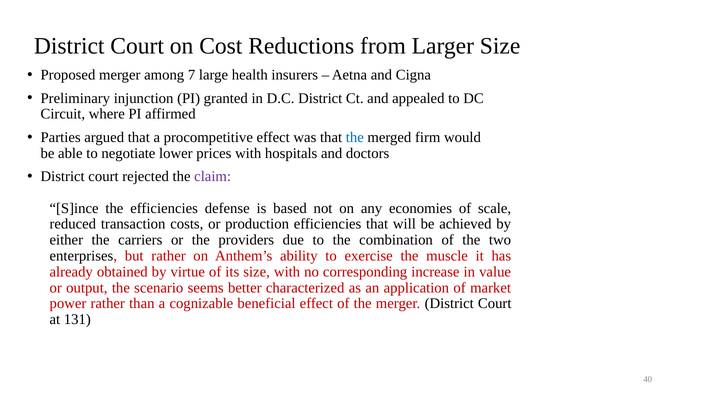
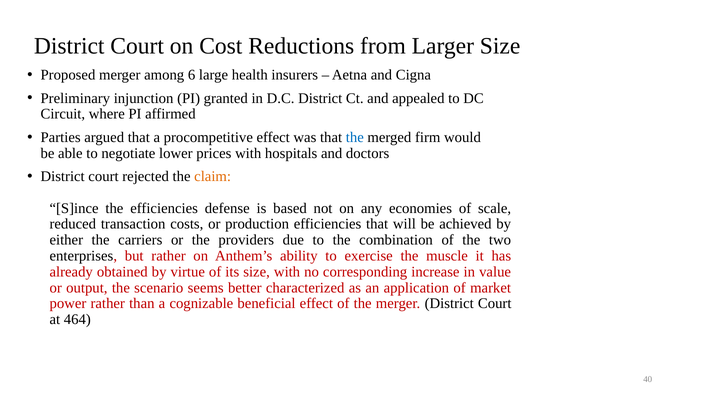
7: 7 -> 6
claim colour: purple -> orange
131: 131 -> 464
